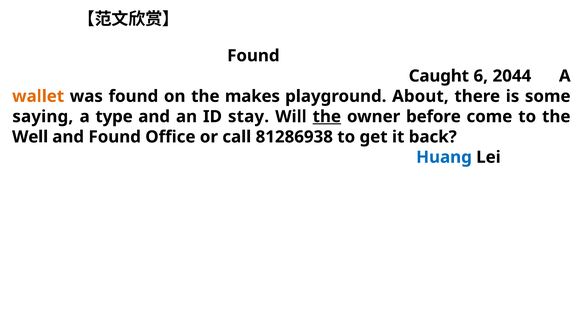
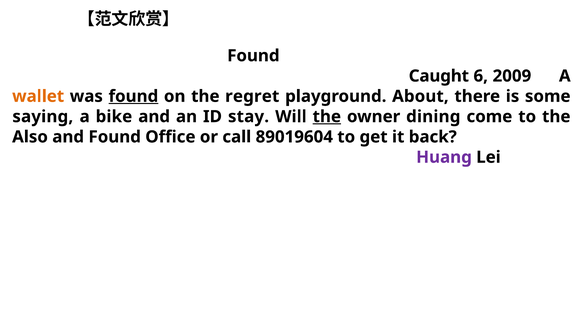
2044: 2044 -> 2009
found at (133, 96) underline: none -> present
makes: makes -> regret
type: type -> bike
before: before -> dining
Well: Well -> Also
81286938: 81286938 -> 89019604
Huang colour: blue -> purple
